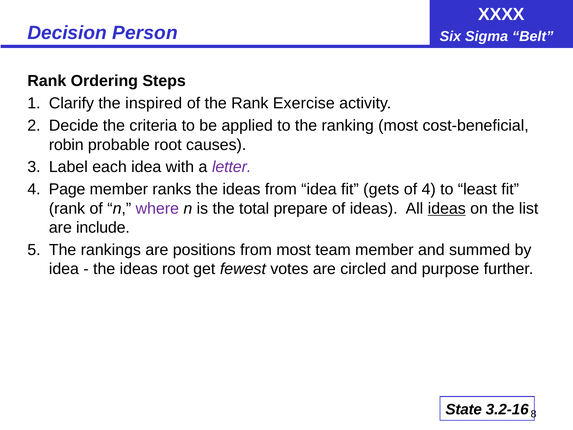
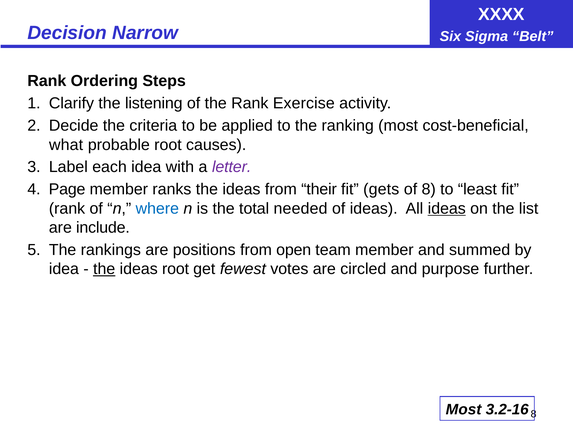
Person: Person -> Narrow
inspired: inspired -> listening
robin: robin -> what
from idea: idea -> their
of 4: 4 -> 8
where colour: purple -> blue
prepare: prepare -> needed
from most: most -> open
the at (104, 269) underline: none -> present
State at (464, 409): State -> Most
